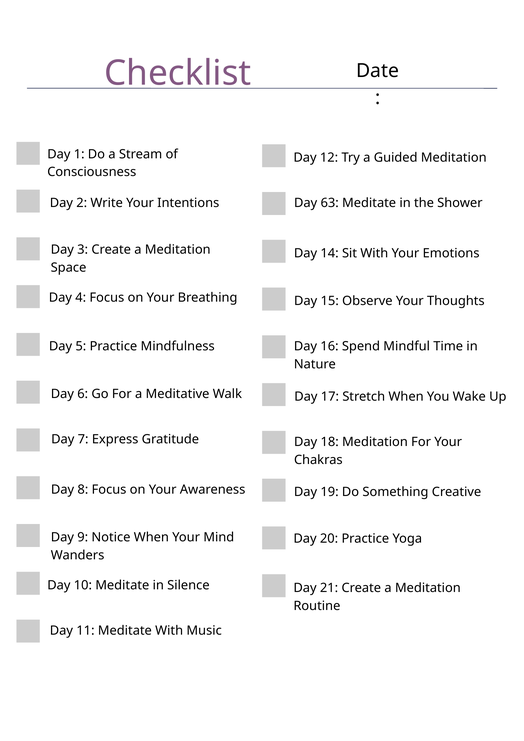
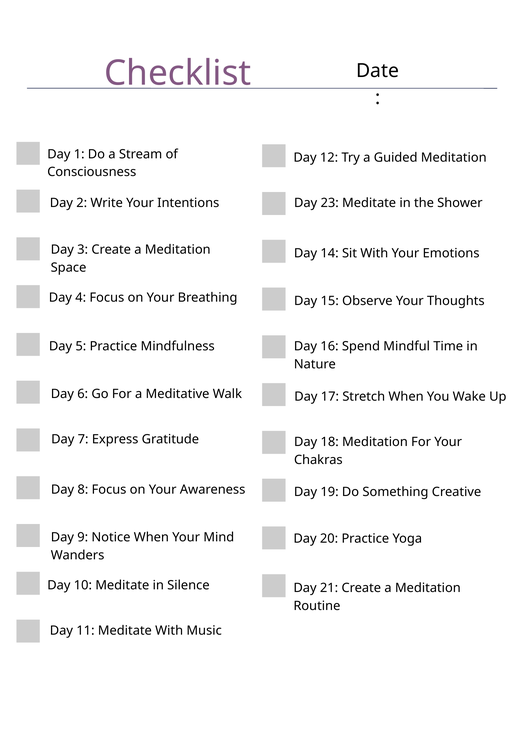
63: 63 -> 23
